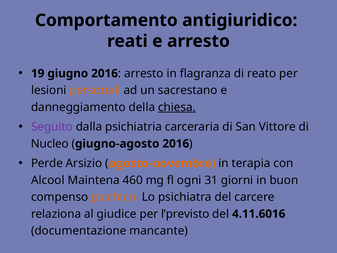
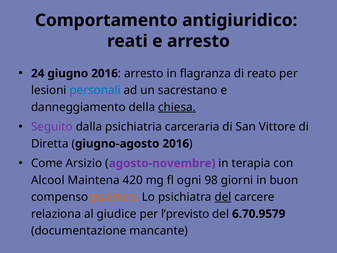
19: 19 -> 24
personali colour: orange -> blue
Nucleo: Nucleo -> Diretta
Perde: Perde -> Come
agosto-novembre colour: orange -> purple
460: 460 -> 420
31: 31 -> 98
del at (223, 197) underline: none -> present
4.11.6016: 4.11.6016 -> 6.70.9579
